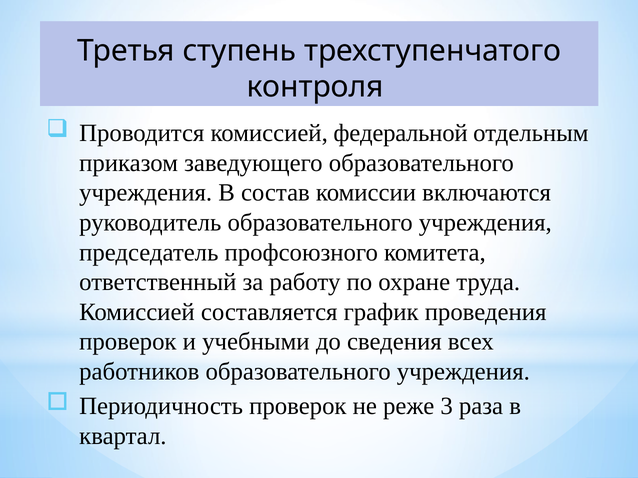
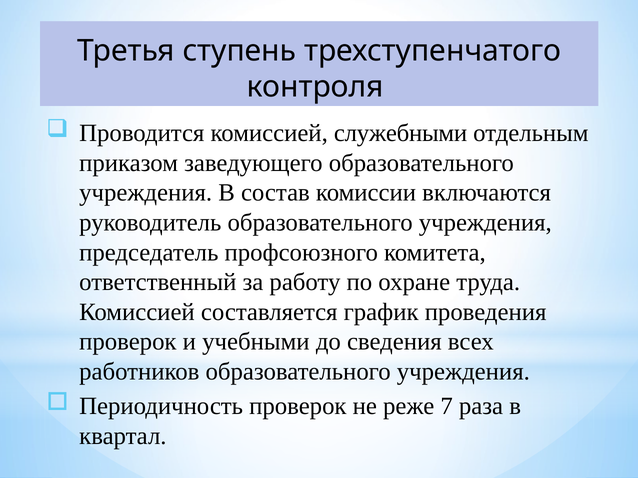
федеральной: федеральной -> служебными
3: 3 -> 7
